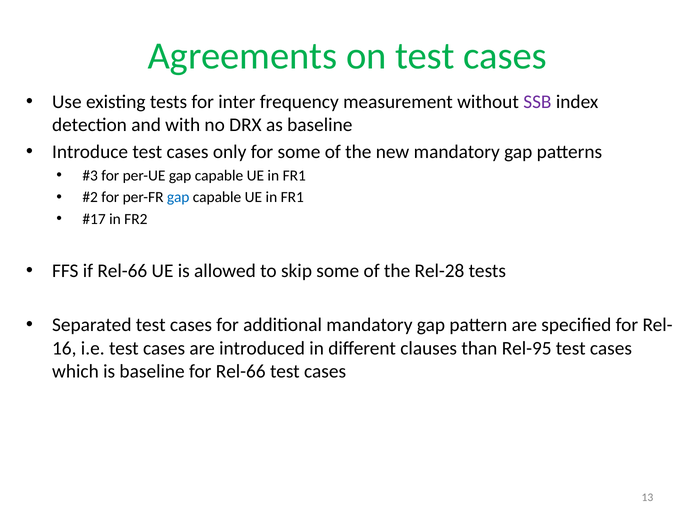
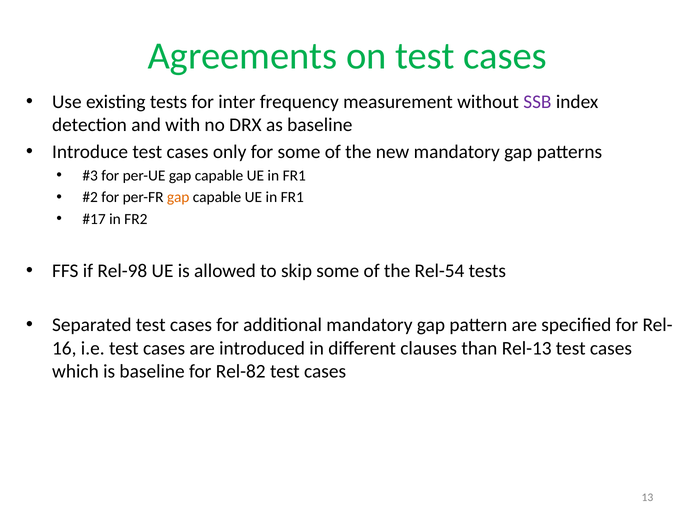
gap at (178, 197) colour: blue -> orange
if Rel-66: Rel-66 -> Rel-98
Rel-28: Rel-28 -> Rel-54
Rel-95: Rel-95 -> Rel-13
for Rel-66: Rel-66 -> Rel-82
